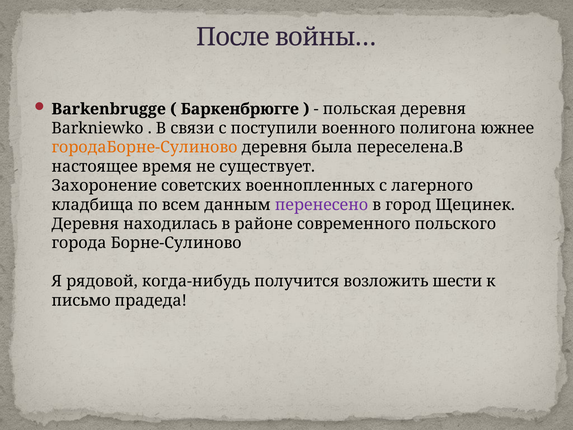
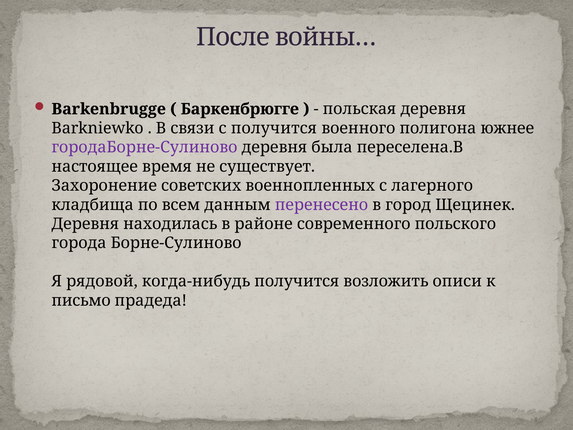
с поступили: поступили -> получится
городаБорне-Сулиново colour: orange -> purple
шести: шести -> описи
